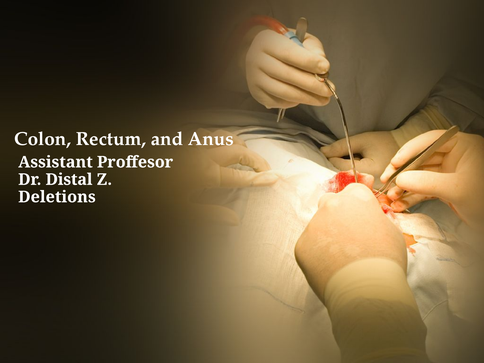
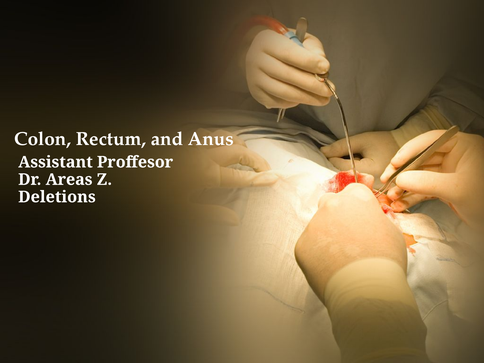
Distal: Distal -> Areas
